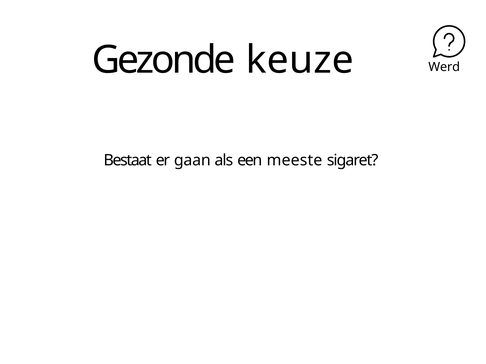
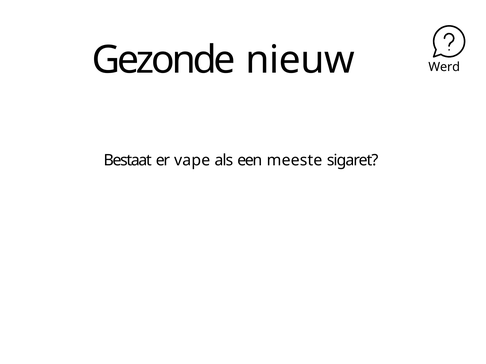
keuze: keuze -> nieuw
gaan: gaan -> vape
